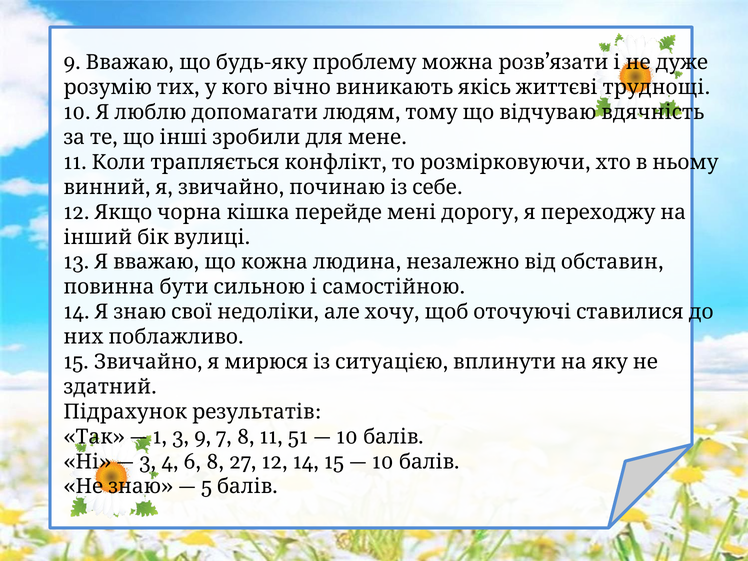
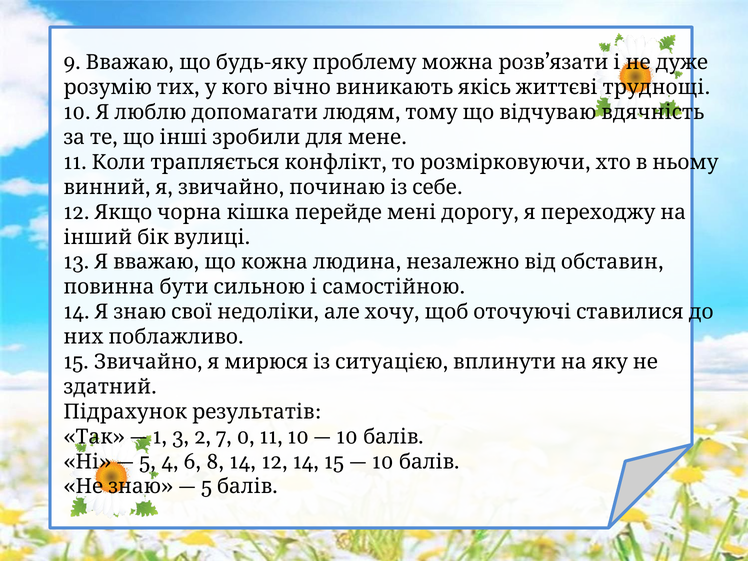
3 9: 9 -> 2
7 8: 8 -> 0
11 51: 51 -> 10
3 at (148, 462): 3 -> 5
8 27: 27 -> 14
